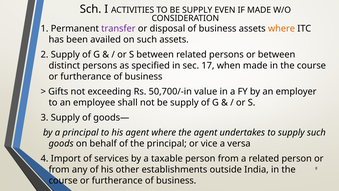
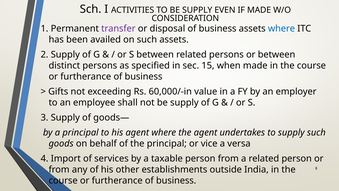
where at (281, 28) colour: orange -> blue
17: 17 -> 15
50,700/-in: 50,700/-in -> 60,000/-in
